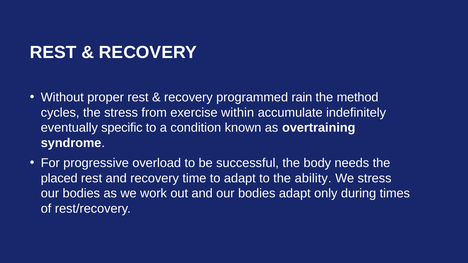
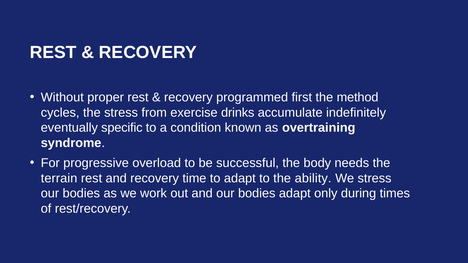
rain: rain -> first
within: within -> drinks
placed: placed -> terrain
